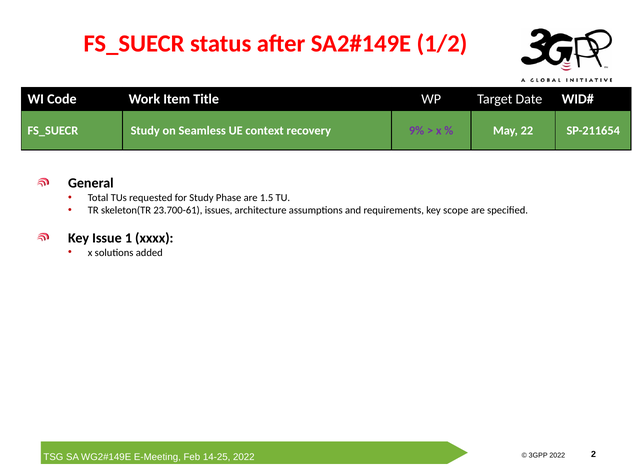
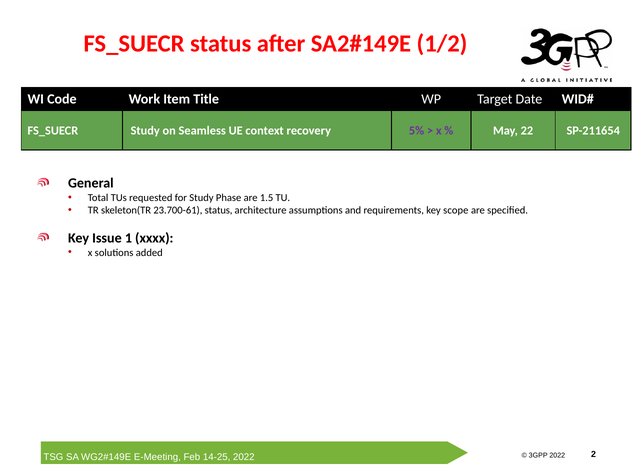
9%: 9% -> 5%
23.700-61 issues: issues -> status
